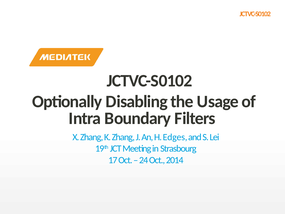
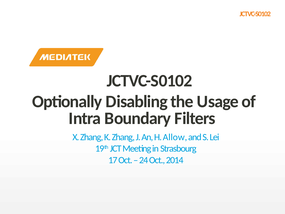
Edges: Edges -> Allow
